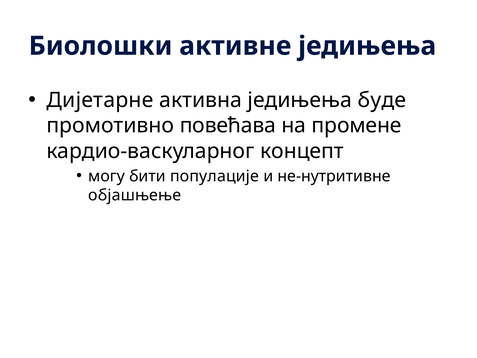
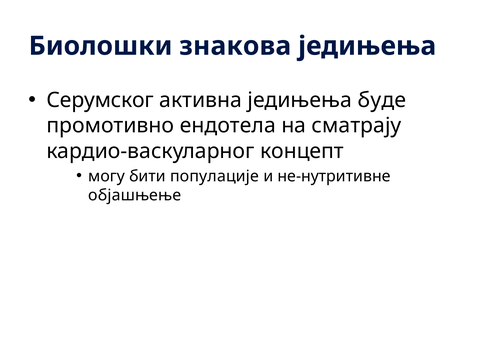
активне: активне -> знакова
Дијетарне: Дијетарне -> Серумског
повећава: повећава -> ендотела
промене: промене -> сматрају
